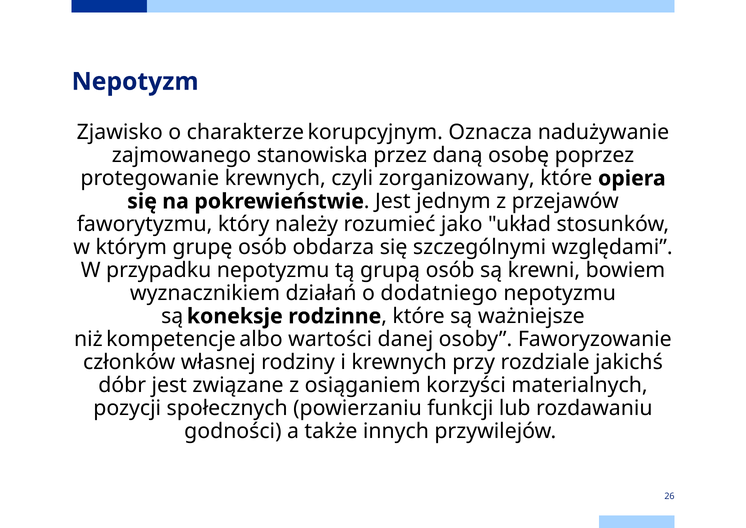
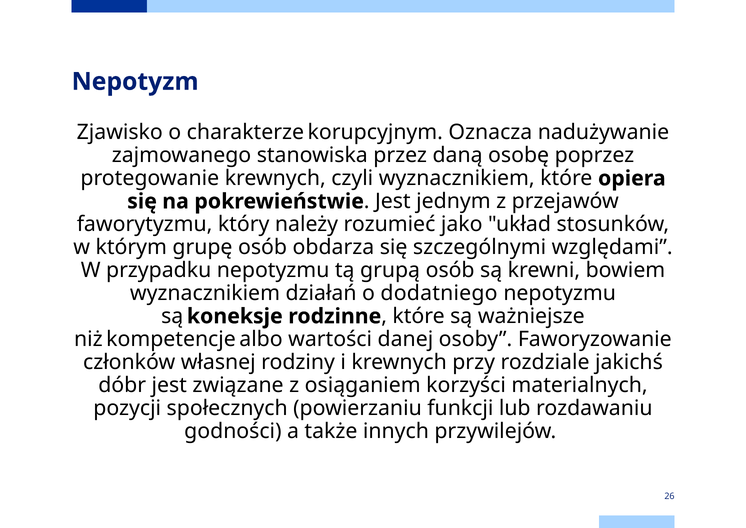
czyli zorganizowany: zorganizowany -> wyznacznikiem
